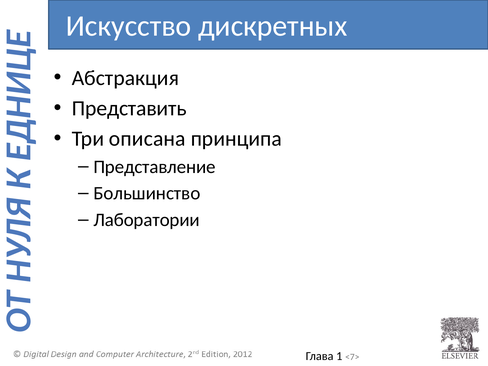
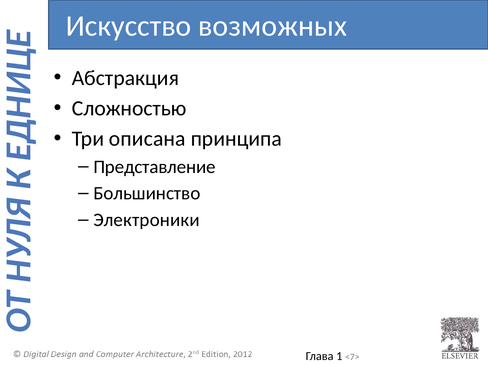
дискретных: дискретных -> возможных
Представить at (129, 108): Представить -> Сложностью
Лаборатории: Лаборатории -> Электроники
